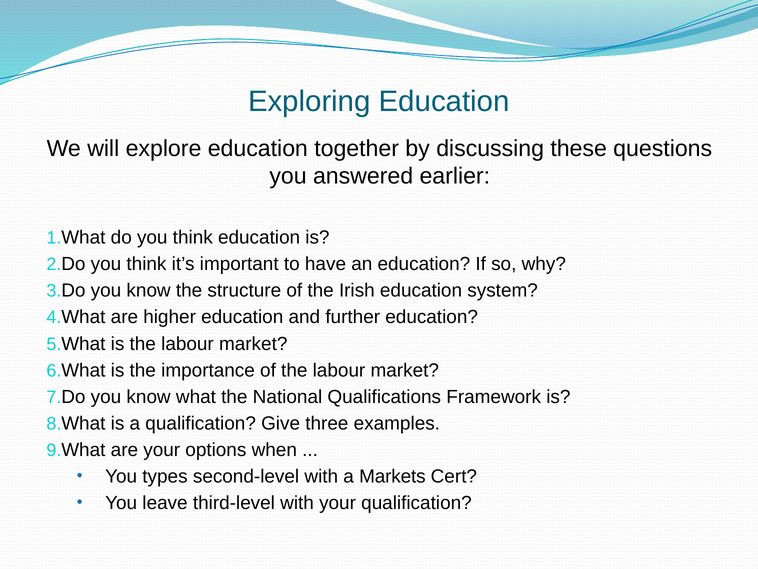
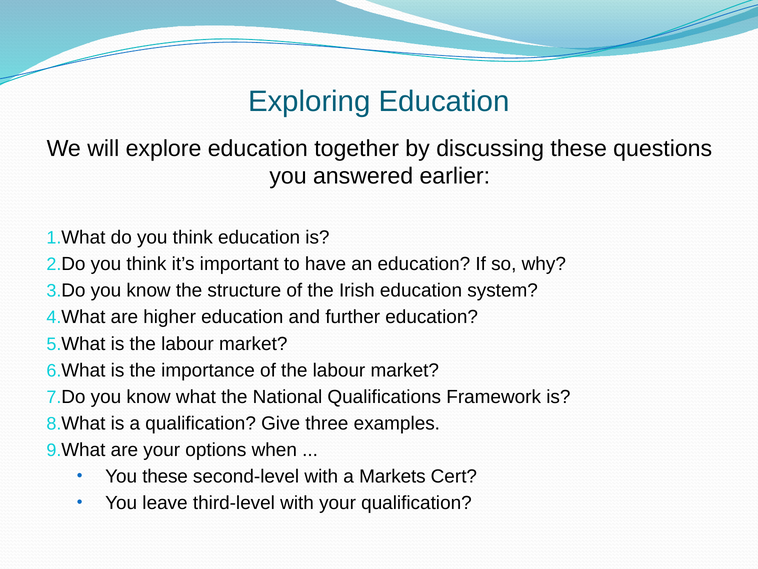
You types: types -> these
